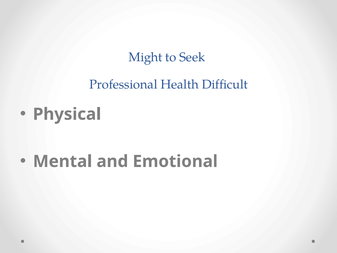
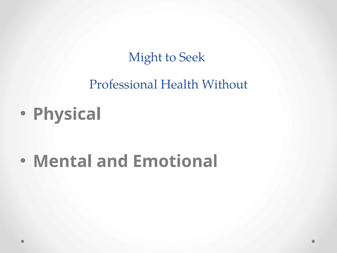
Difficult: Difficult -> Without
